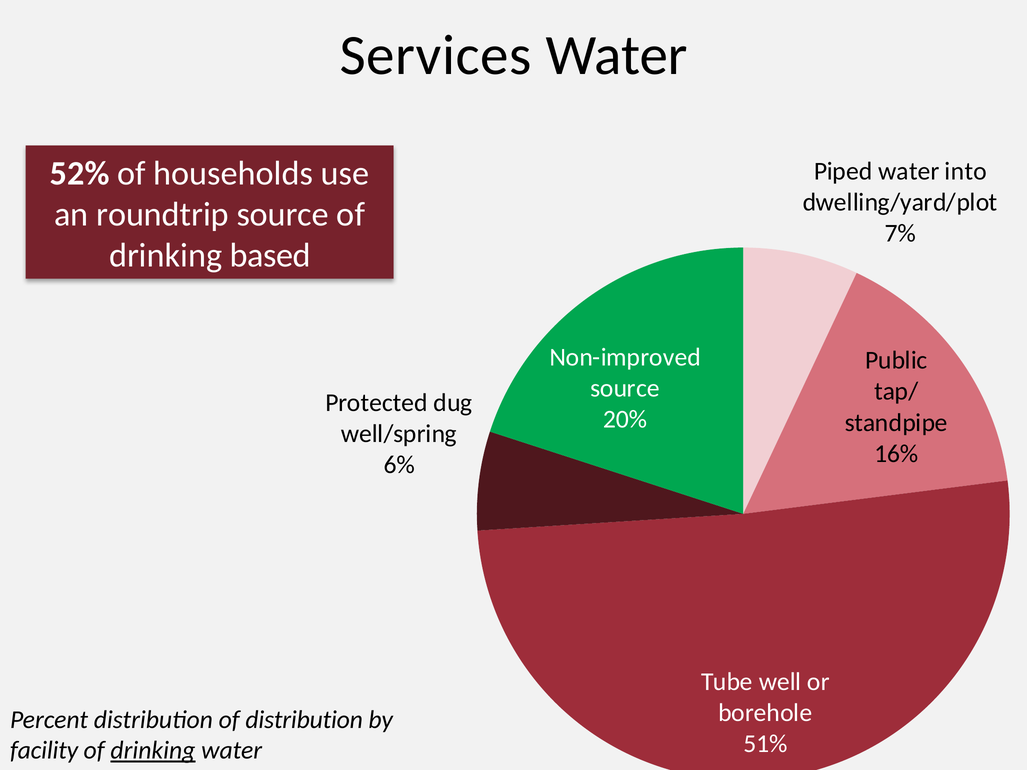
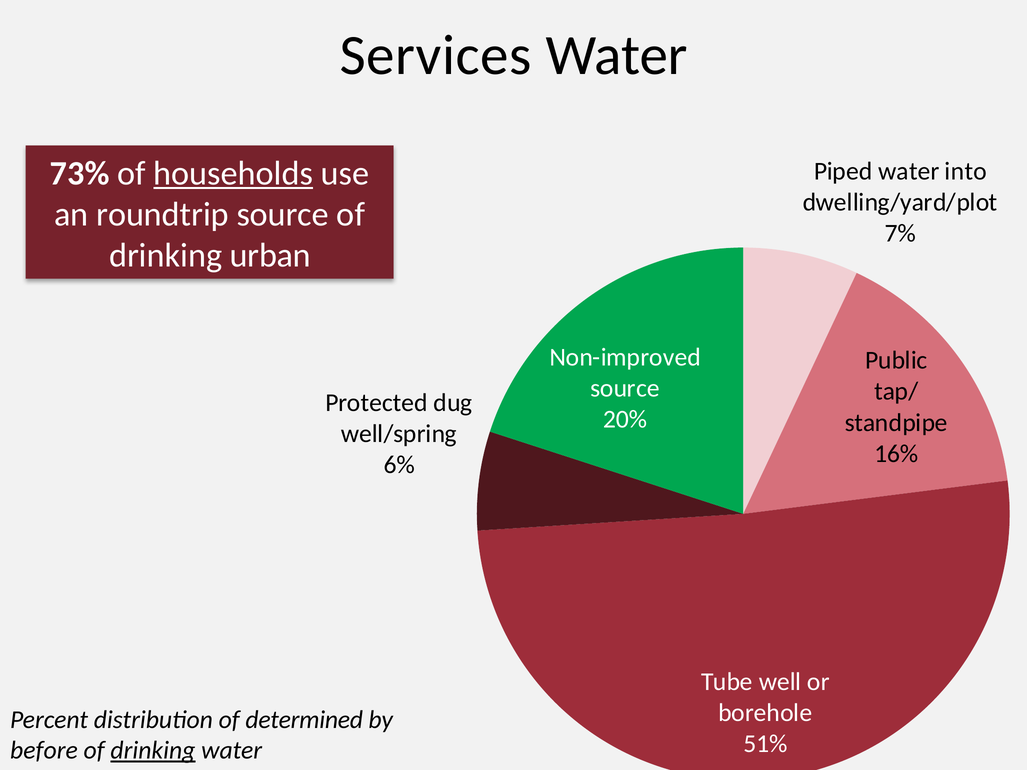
52%: 52% -> 73%
households underline: none -> present
based: based -> urban
of distribution: distribution -> determined
facility: facility -> before
